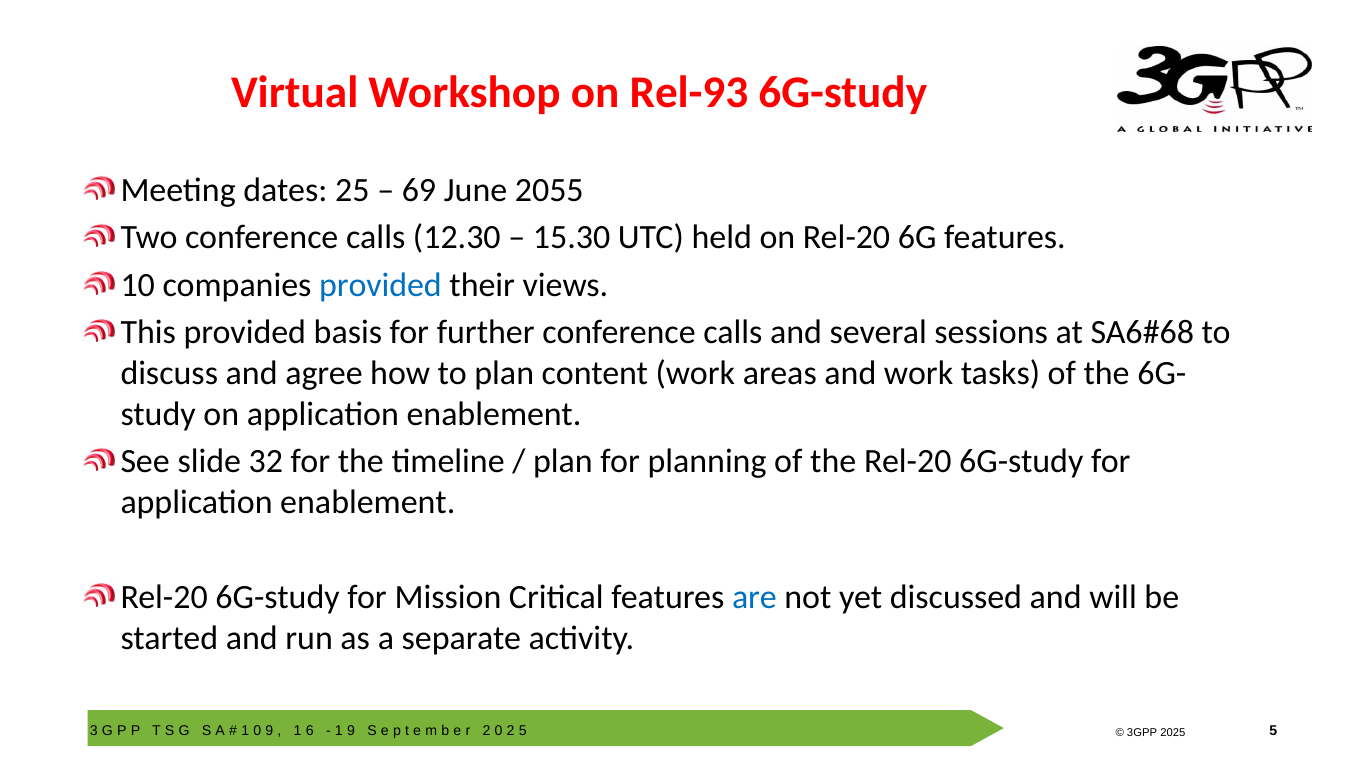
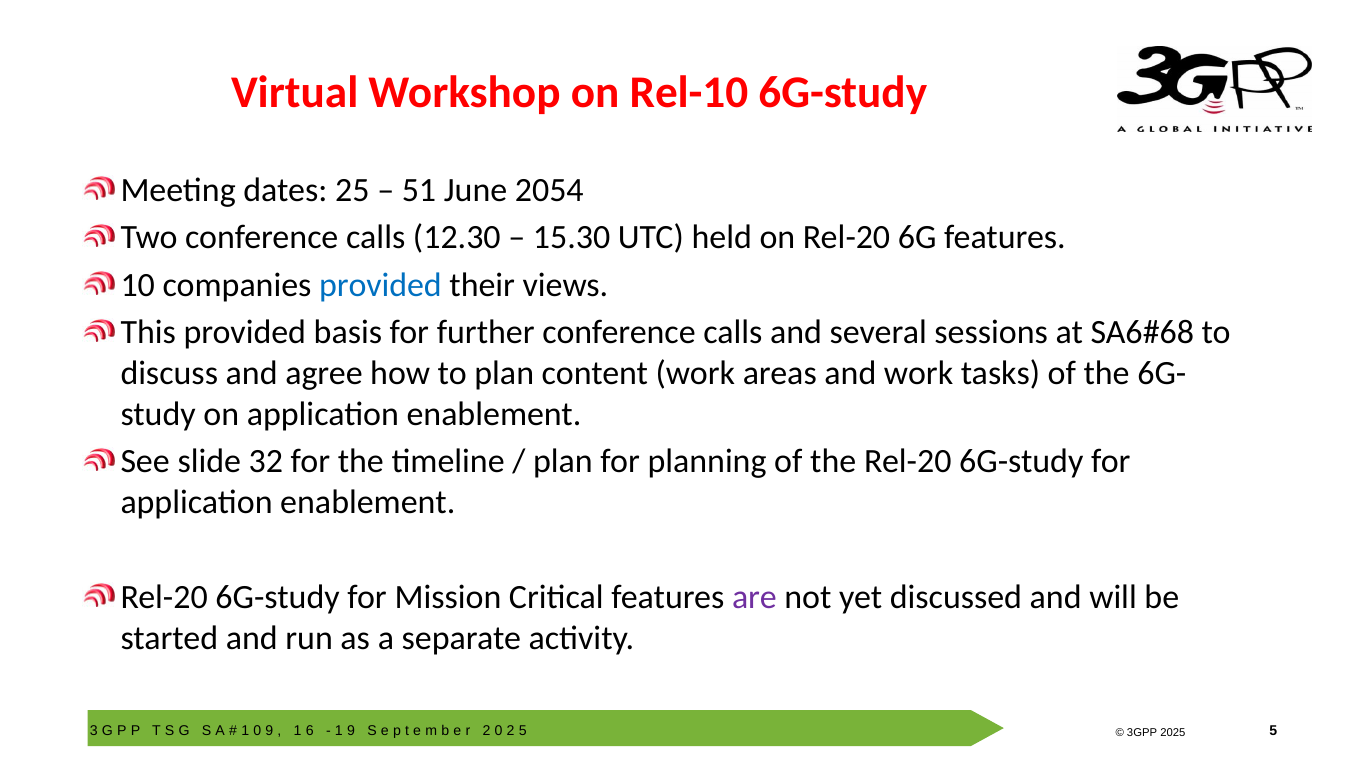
Rel-93: Rel-93 -> Rel-10
69: 69 -> 51
2055: 2055 -> 2054
are colour: blue -> purple
